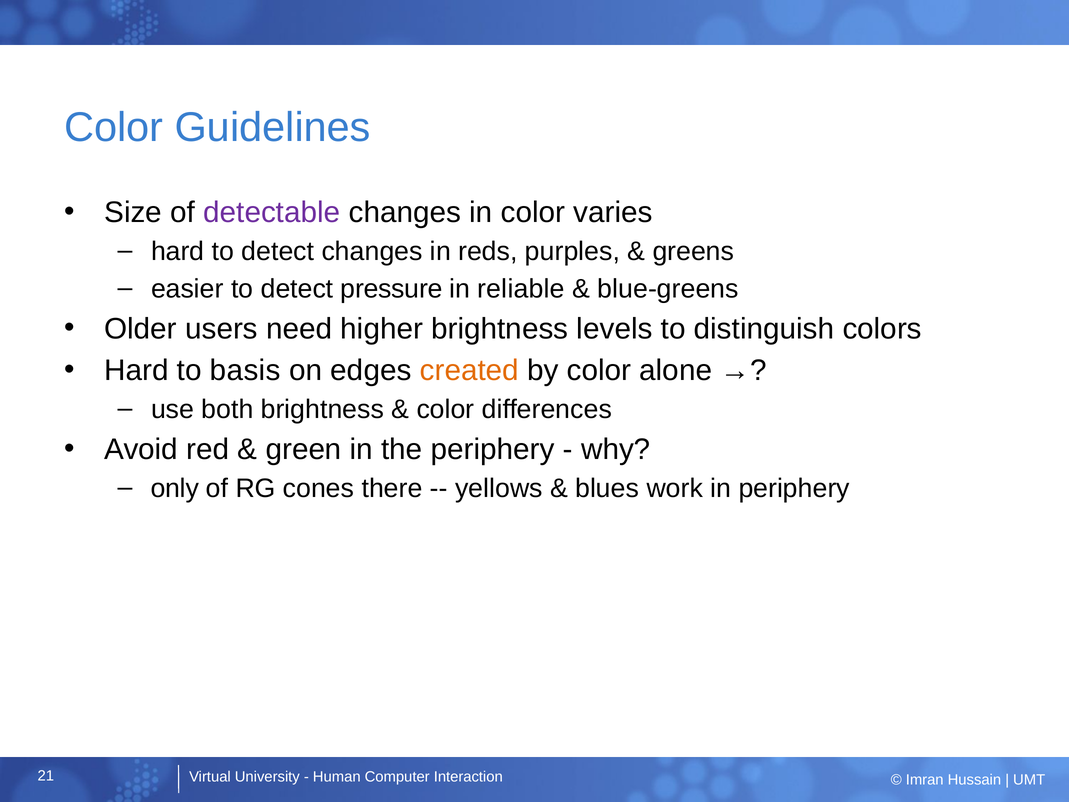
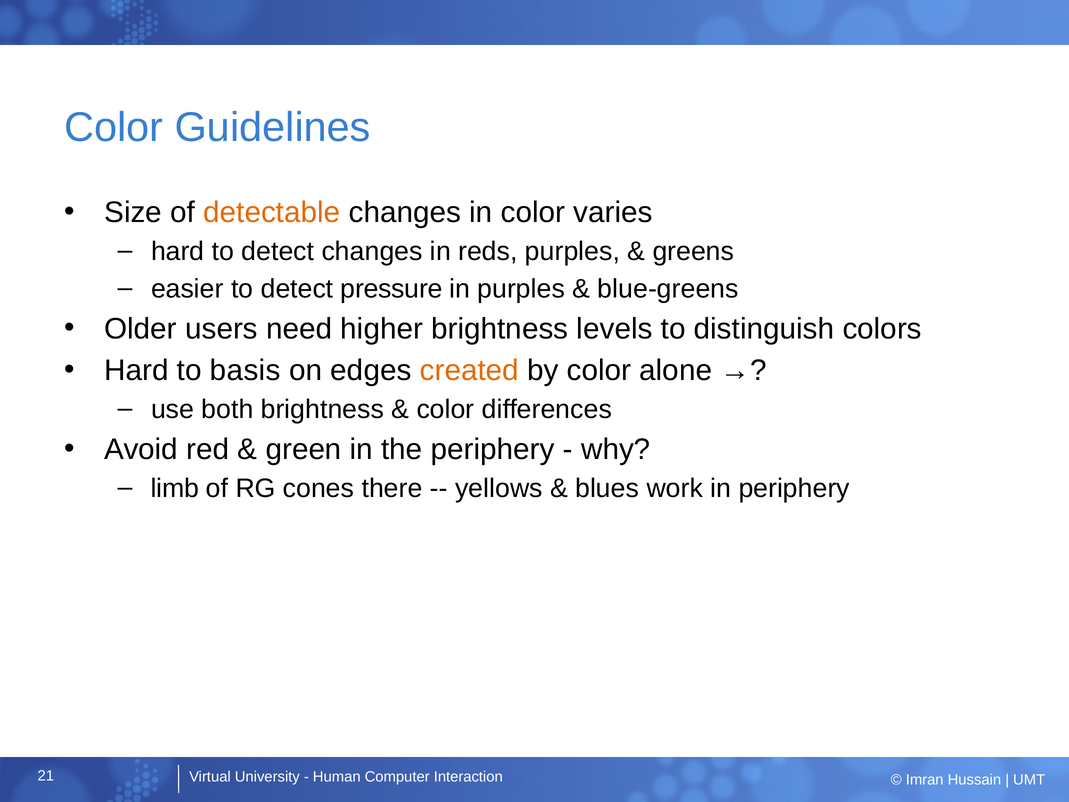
detectable colour: purple -> orange
in reliable: reliable -> purples
only: only -> limb
